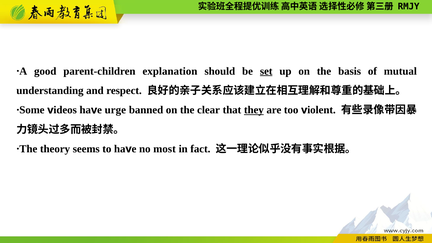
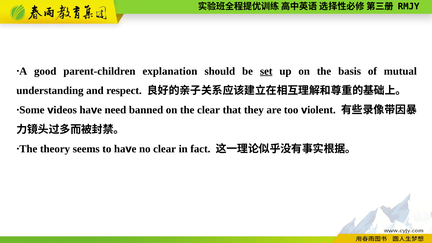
urge: urge -> need
they underline: present -> none
no most: most -> clear
